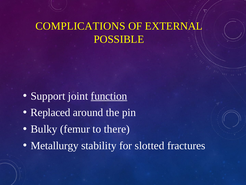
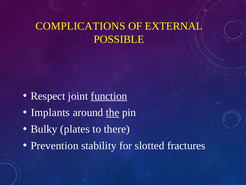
Support: Support -> Respect
Replaced: Replaced -> Implants
the underline: none -> present
femur: femur -> plates
Metallurgy: Metallurgy -> Prevention
